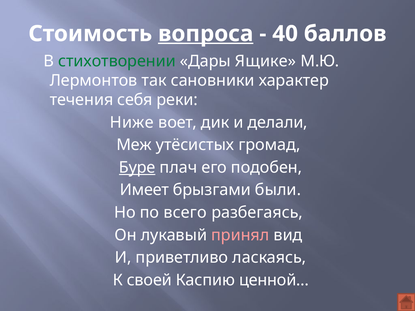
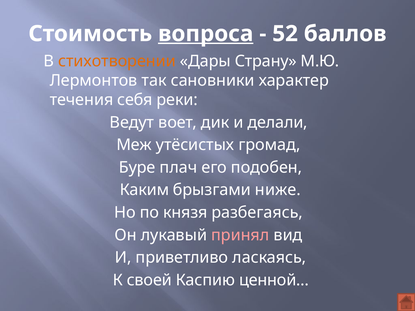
40: 40 -> 52
стихотворении colour: green -> orange
Ящике: Ящике -> Страну
Ниже: Ниже -> Ведут
Буре underline: present -> none
Имеет: Имеет -> Каким
были: были -> ниже
всего: всего -> князя
